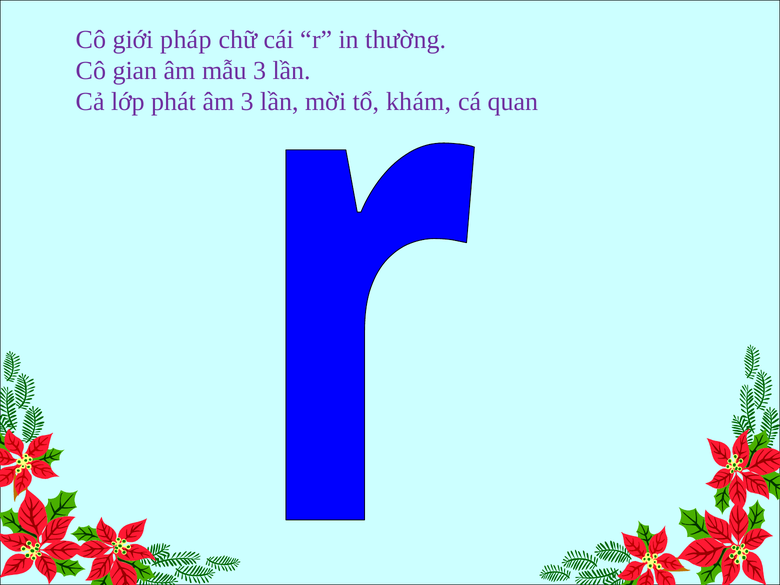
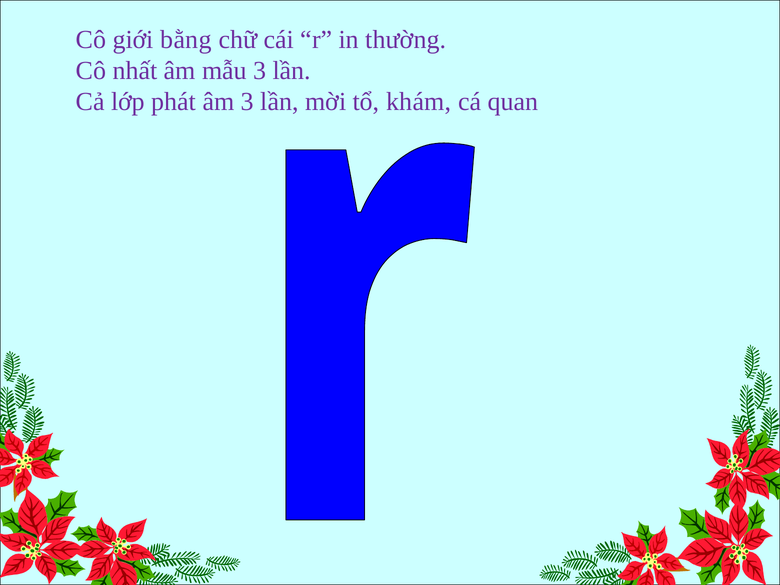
pháp: pháp -> bằng
gian: gian -> nhất
